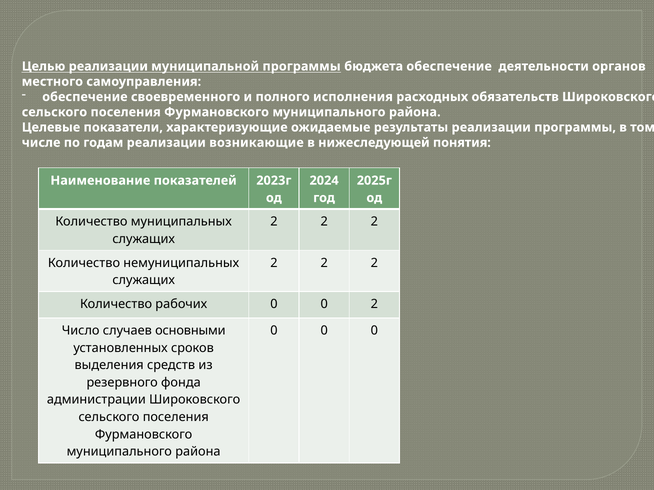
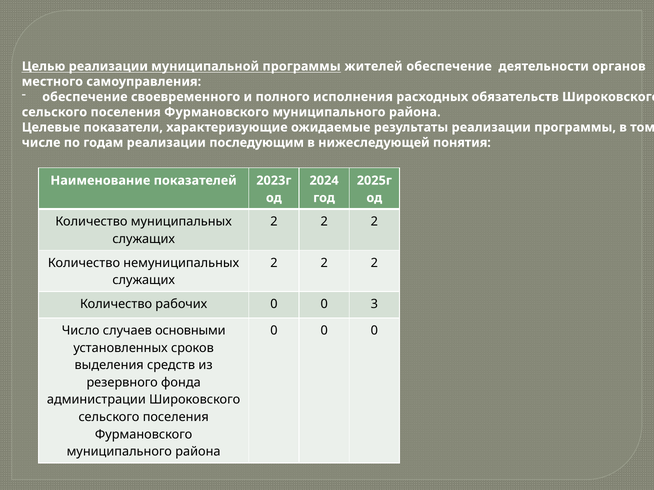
бюджета: бюджета -> жителей
возникающие: возникающие -> последующим
0 2: 2 -> 3
